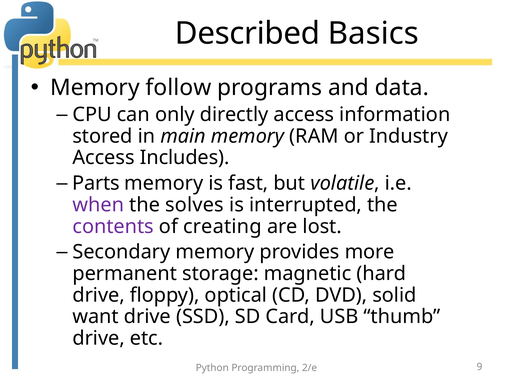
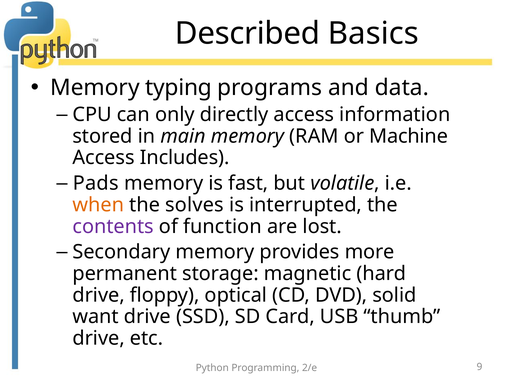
follow: follow -> typing
Industry: Industry -> Machine
Parts: Parts -> Pads
when colour: purple -> orange
creating: creating -> function
